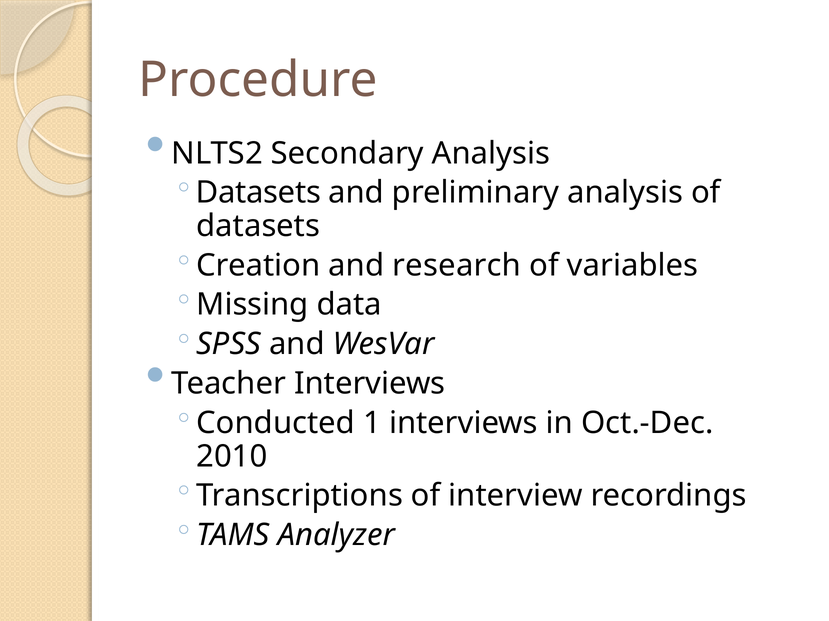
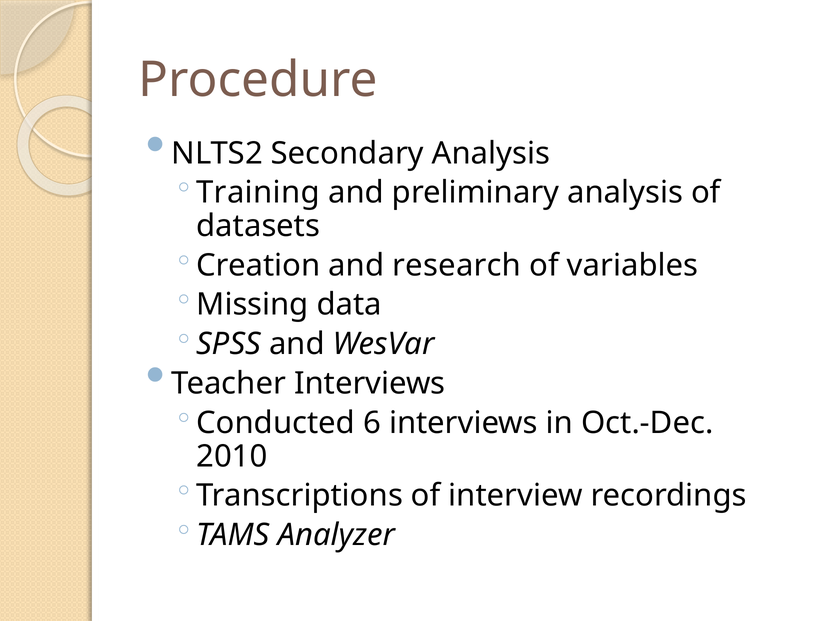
Datasets at (258, 193): Datasets -> Training
1: 1 -> 6
